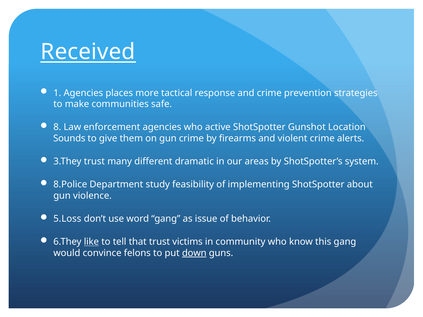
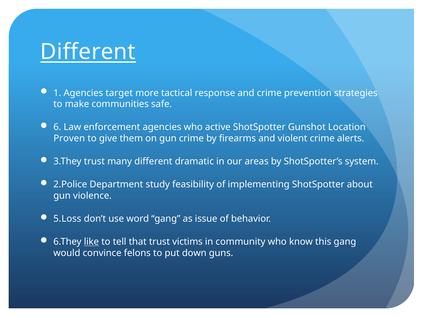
Received at (88, 52): Received -> Different
places: places -> target
8: 8 -> 6
Sounds: Sounds -> Proven
8.Police: 8.Police -> 2.Police
down underline: present -> none
